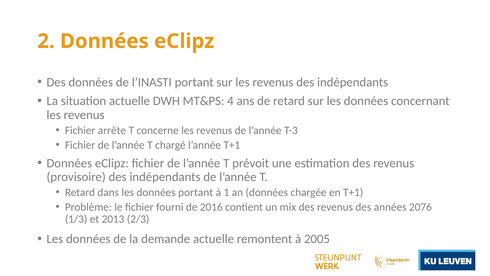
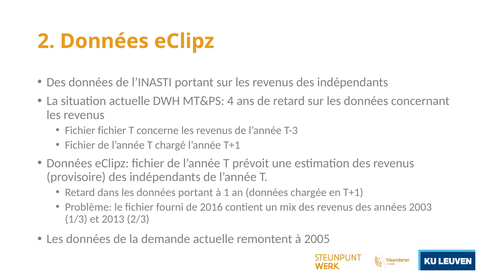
Fichier arrête: arrête -> fichier
2076: 2076 -> 2003
